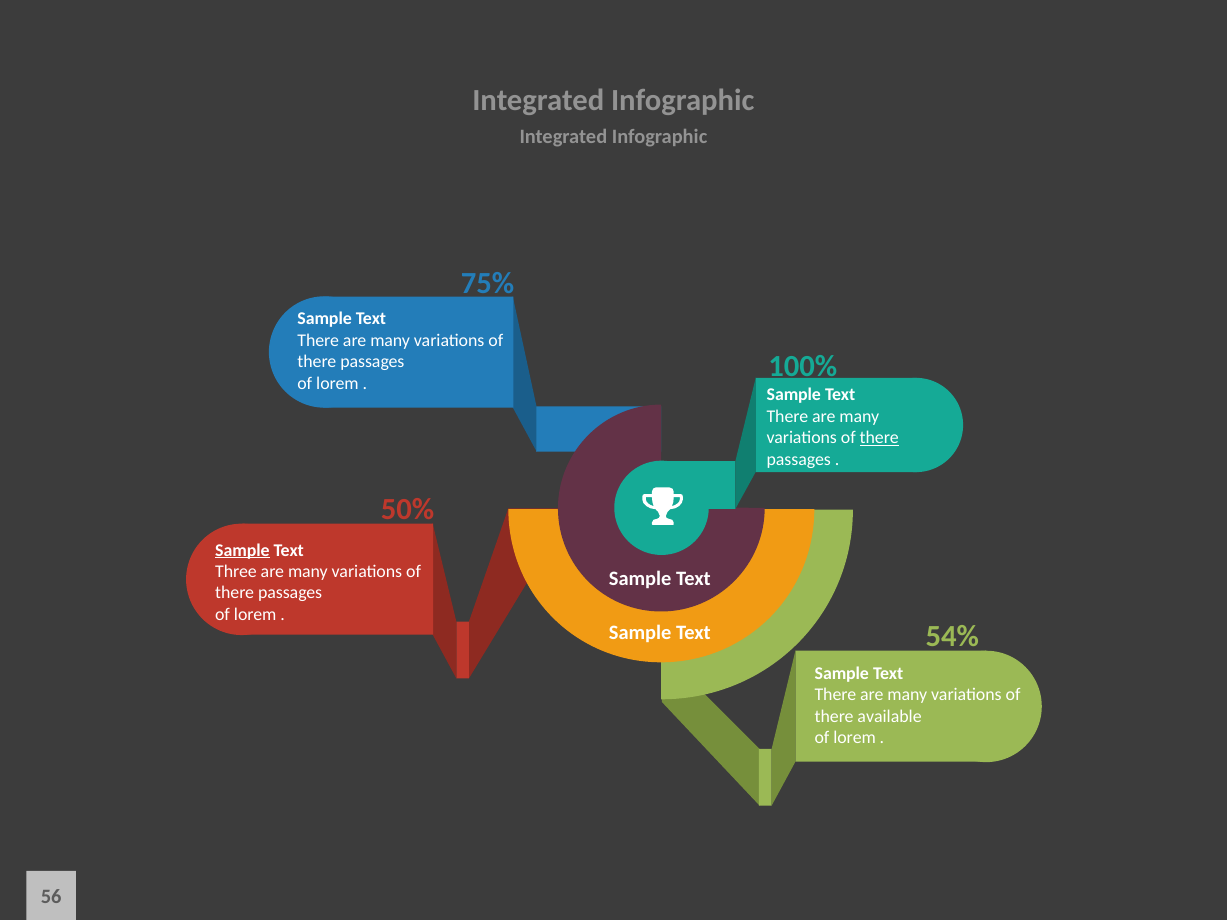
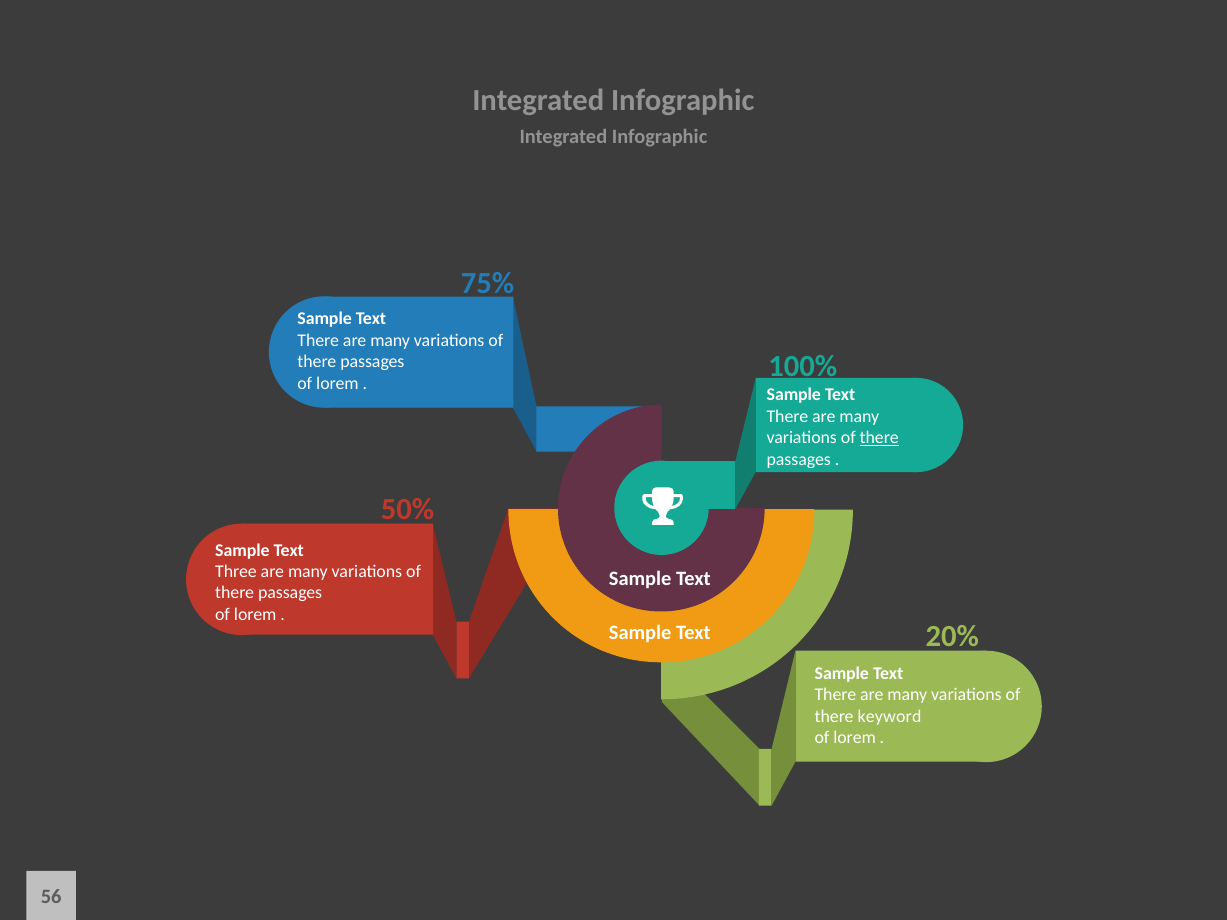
Sample at (242, 550) underline: present -> none
54%: 54% -> 20%
available: available -> keyword
